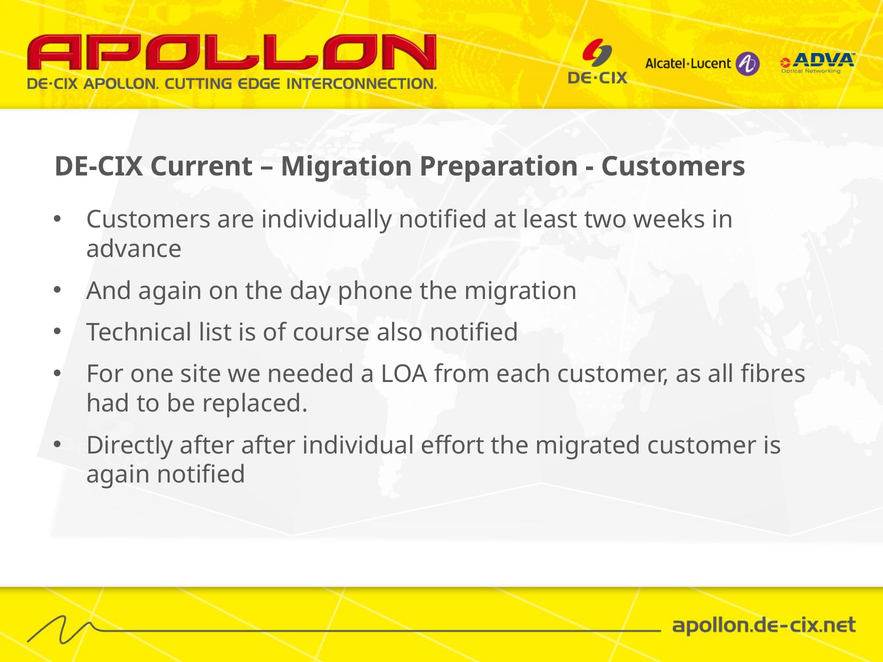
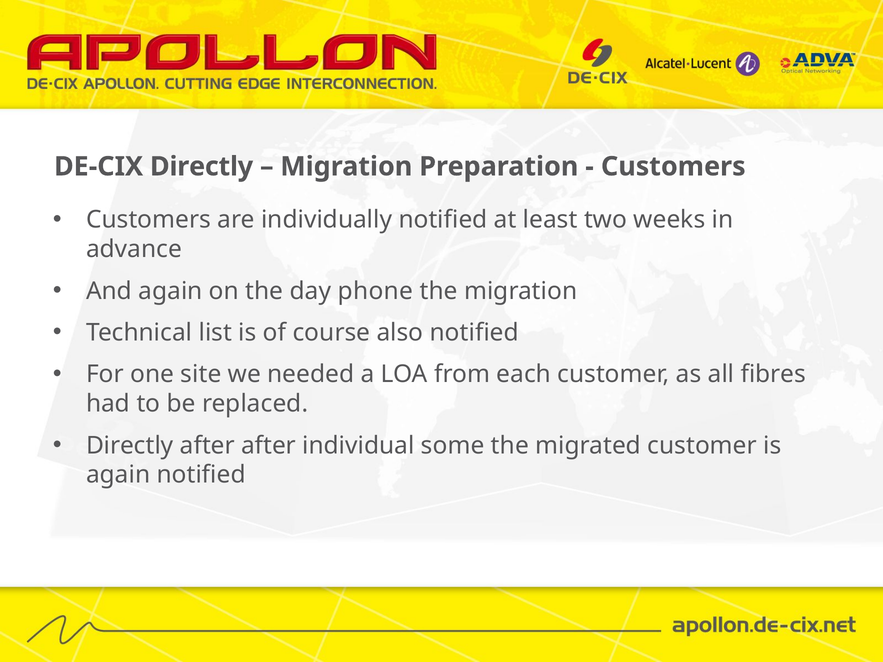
DE-CIX Current: Current -> Directly
effort: effort -> some
